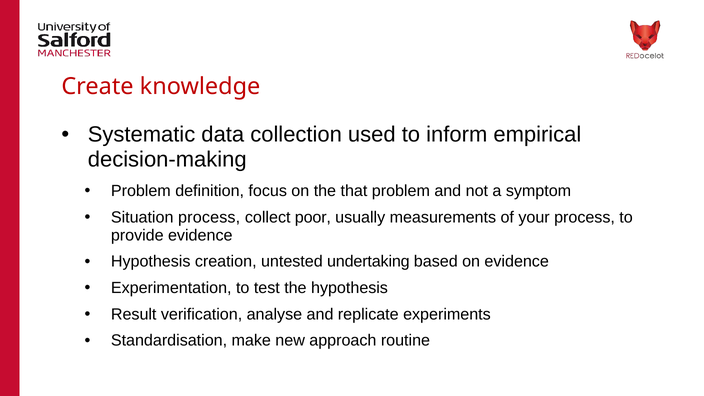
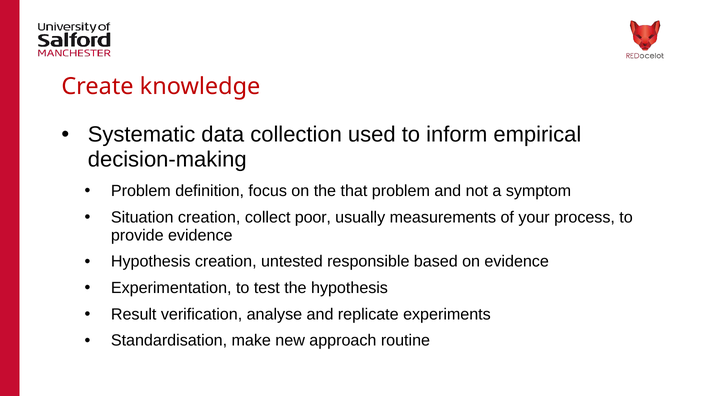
Situation process: process -> creation
undertaking: undertaking -> responsible
